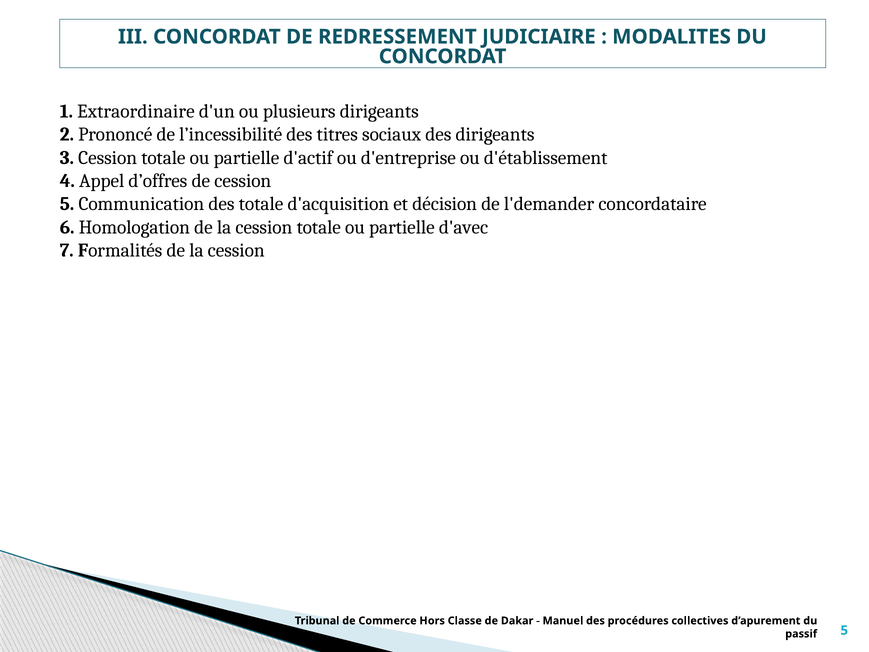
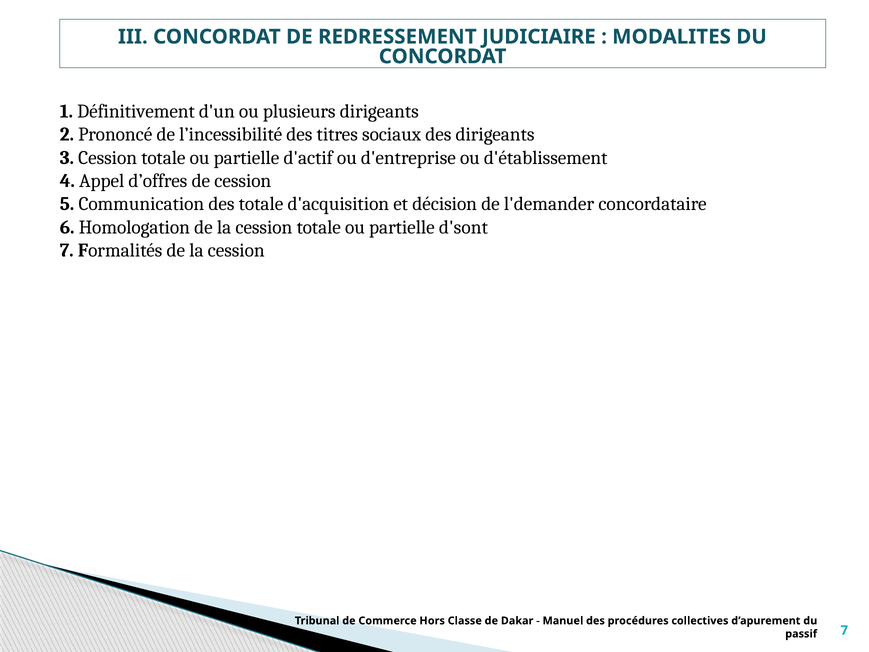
Extraordinaire: Extraordinaire -> Définitivement
d'avec: d'avec -> d'sont
passif 5: 5 -> 7
